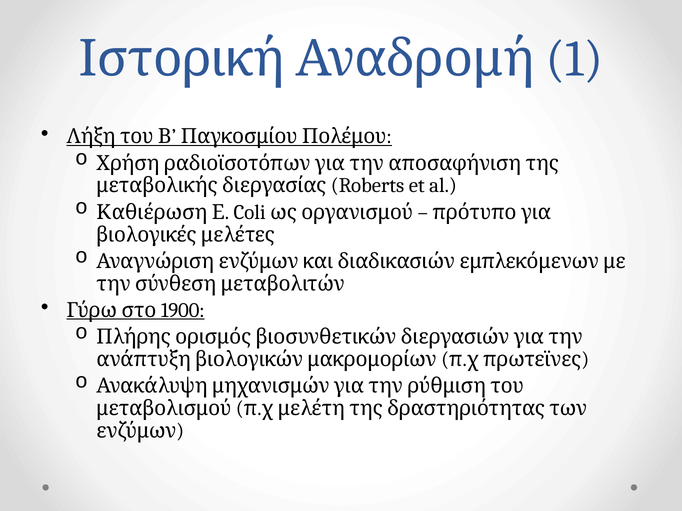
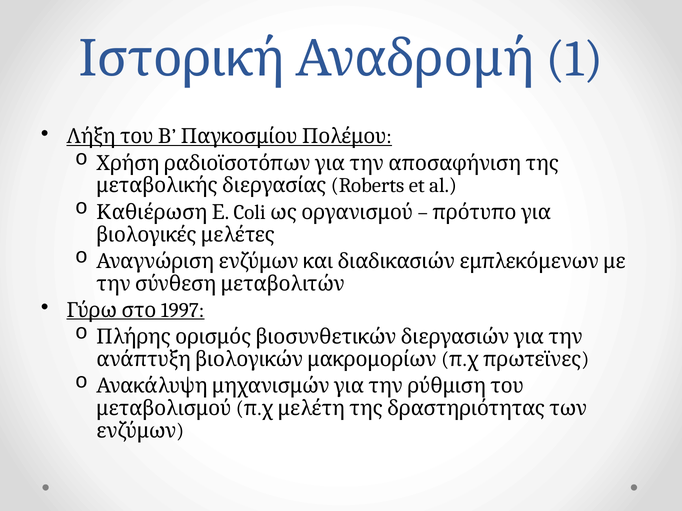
1900: 1900 -> 1997
